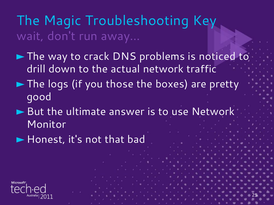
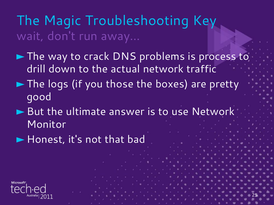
noticed: noticed -> process
